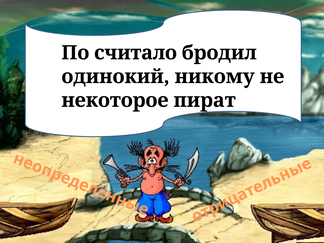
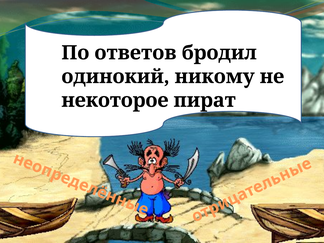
считало: считало -> ответов
